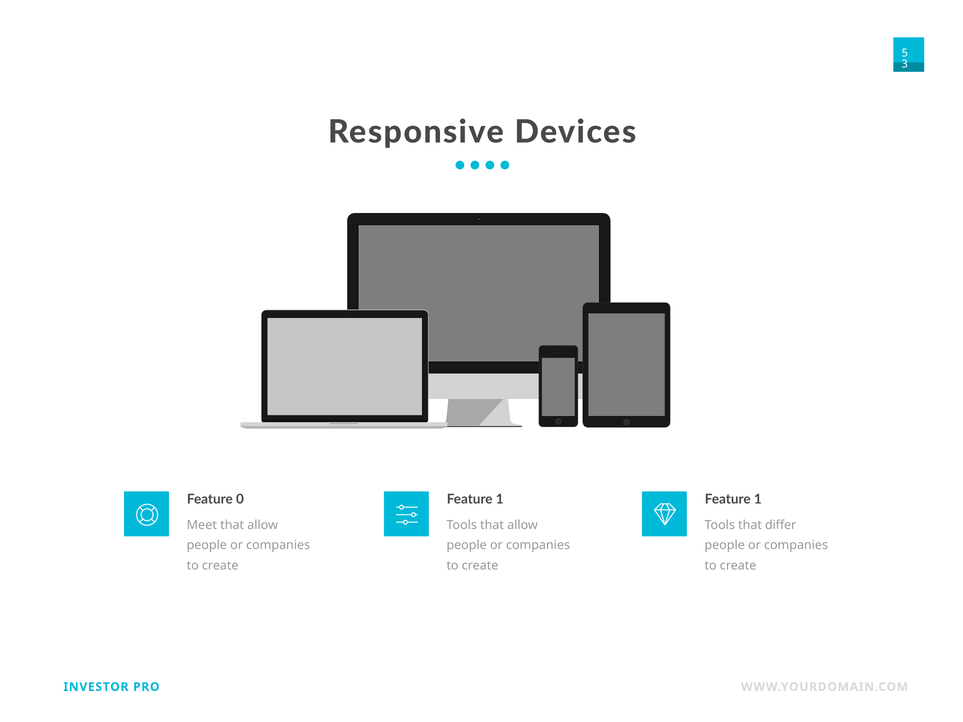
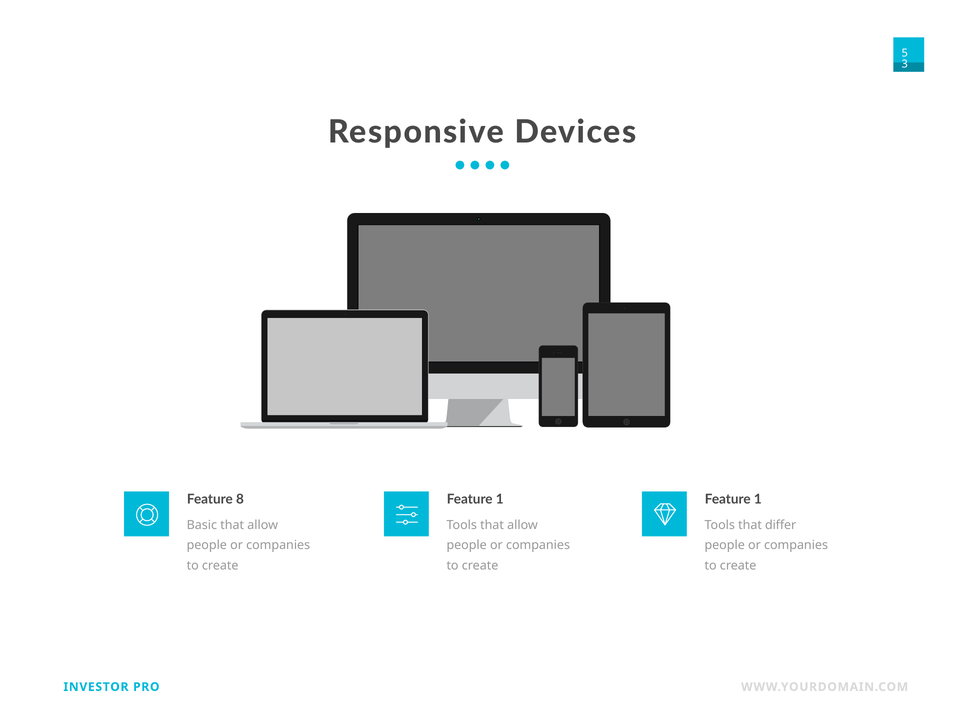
0: 0 -> 8
Meet: Meet -> Basic
